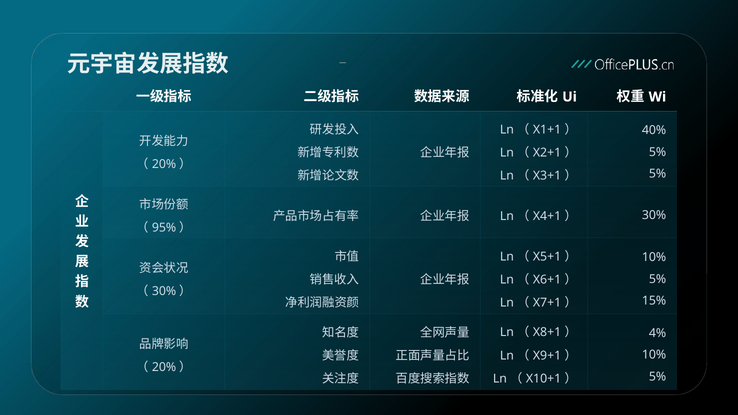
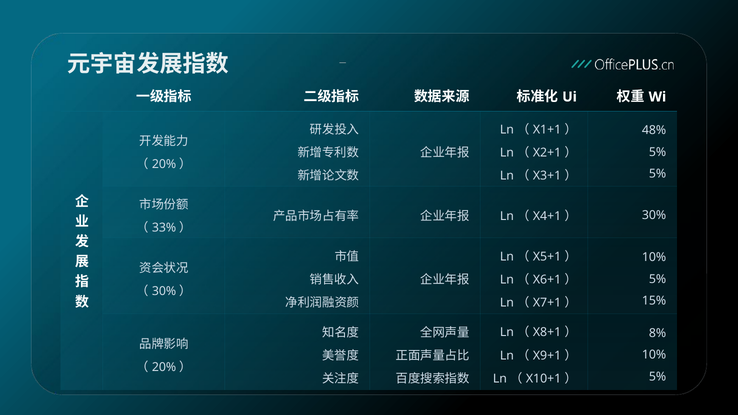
40%: 40% -> 48%
95%: 95% -> 33%
4%: 4% -> 8%
